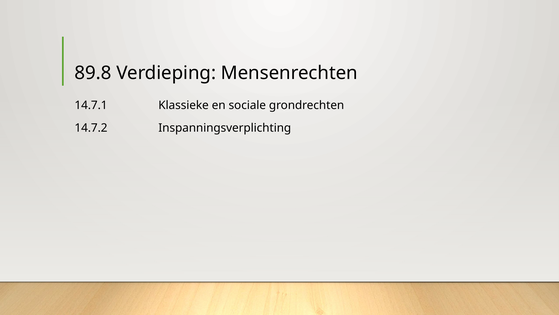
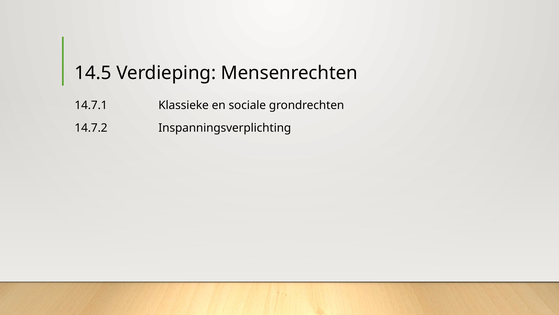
89.8: 89.8 -> 14.5
